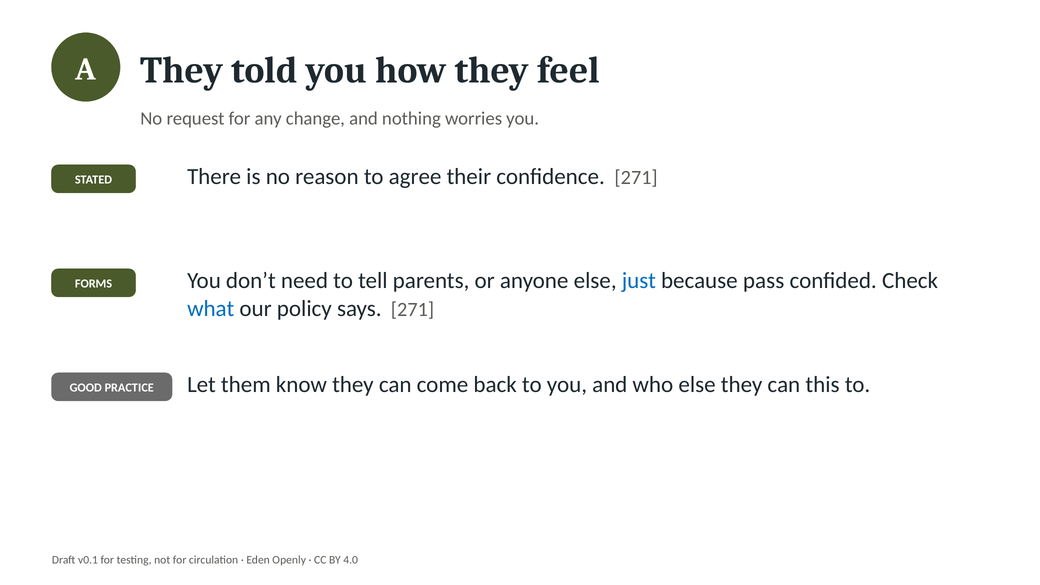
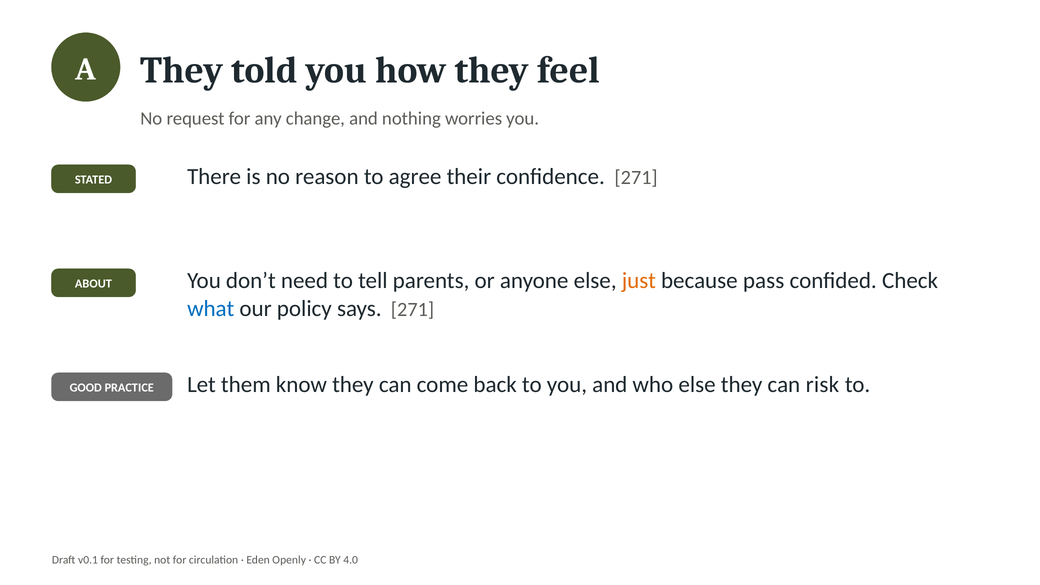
FORMS: FORMS -> ABOUT
just colour: blue -> orange
this: this -> risk
